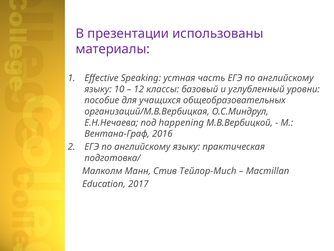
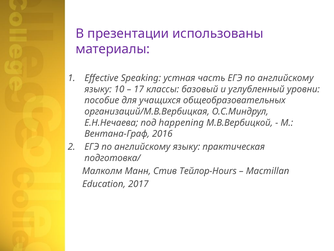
12: 12 -> 17
Тейлор-Much: Тейлор-Much -> Тейлор-Hours
